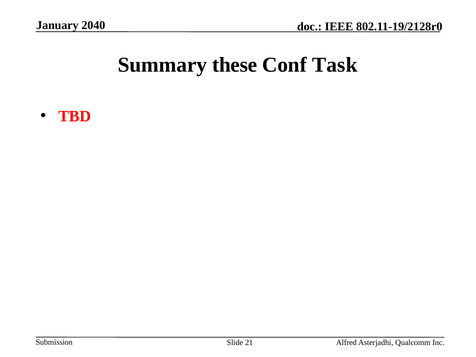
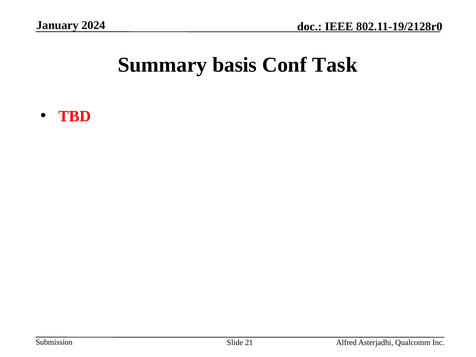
2040: 2040 -> 2024
these: these -> basis
